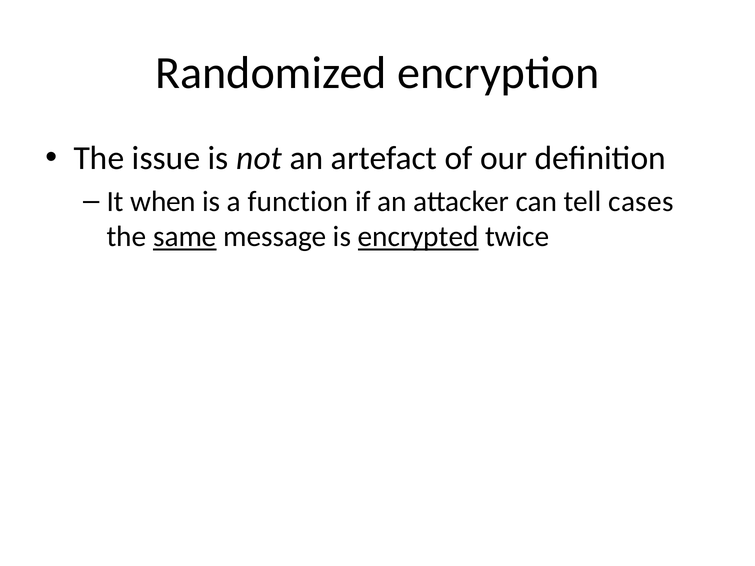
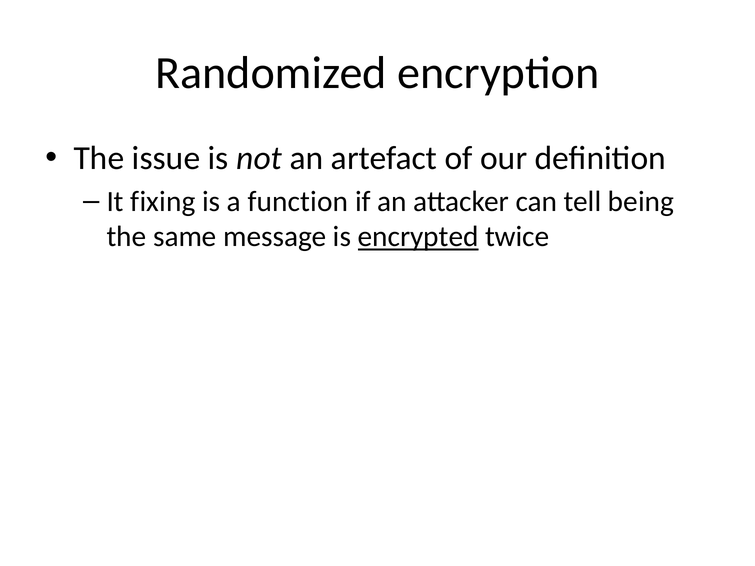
when: when -> fixing
cases: cases -> being
same underline: present -> none
